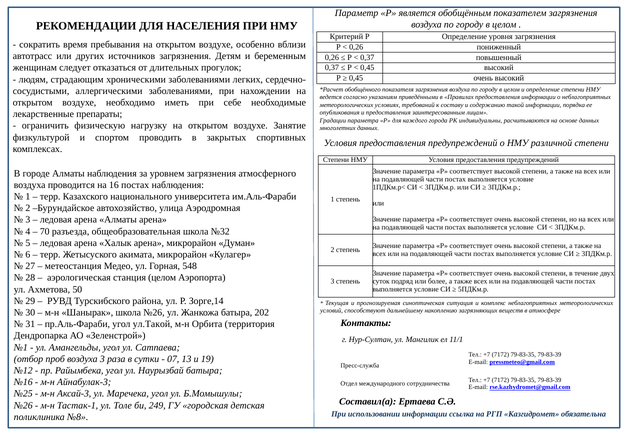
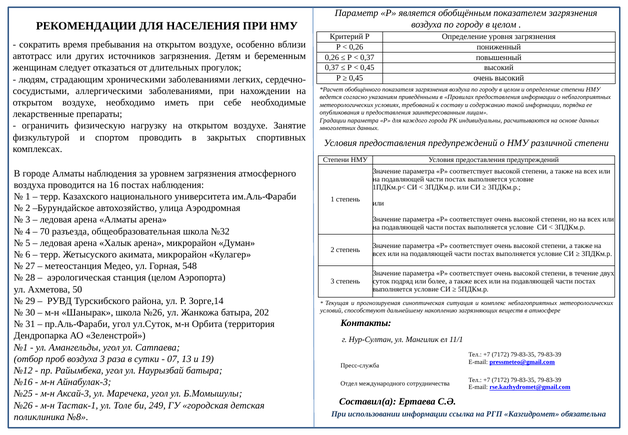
ул.Такой: ул.Такой -> ул.Суток
